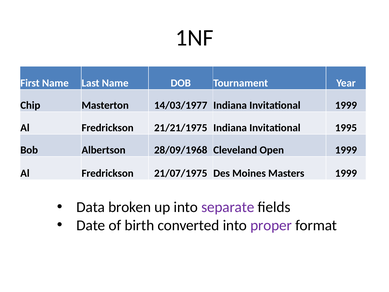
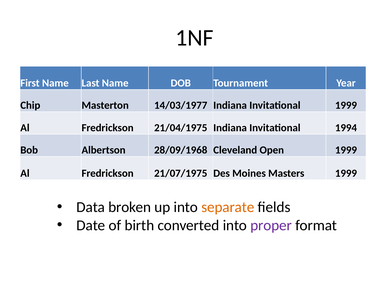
21/21/1975: 21/21/1975 -> 21/04/1975
1995: 1995 -> 1994
separate colour: purple -> orange
